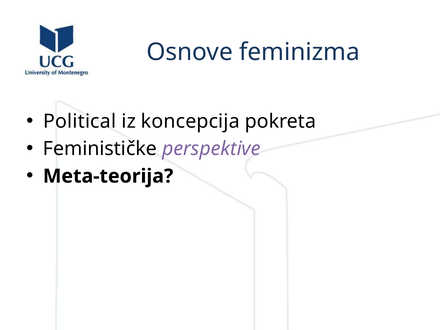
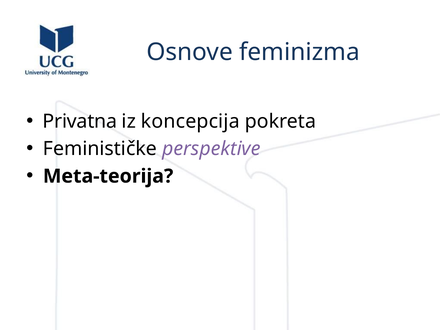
Political: Political -> Privatna
